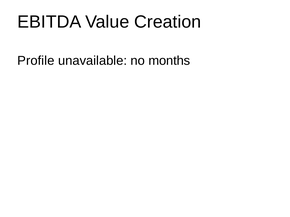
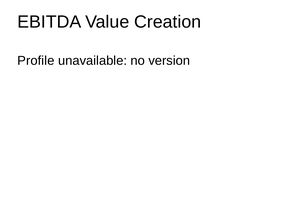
months: months -> version
